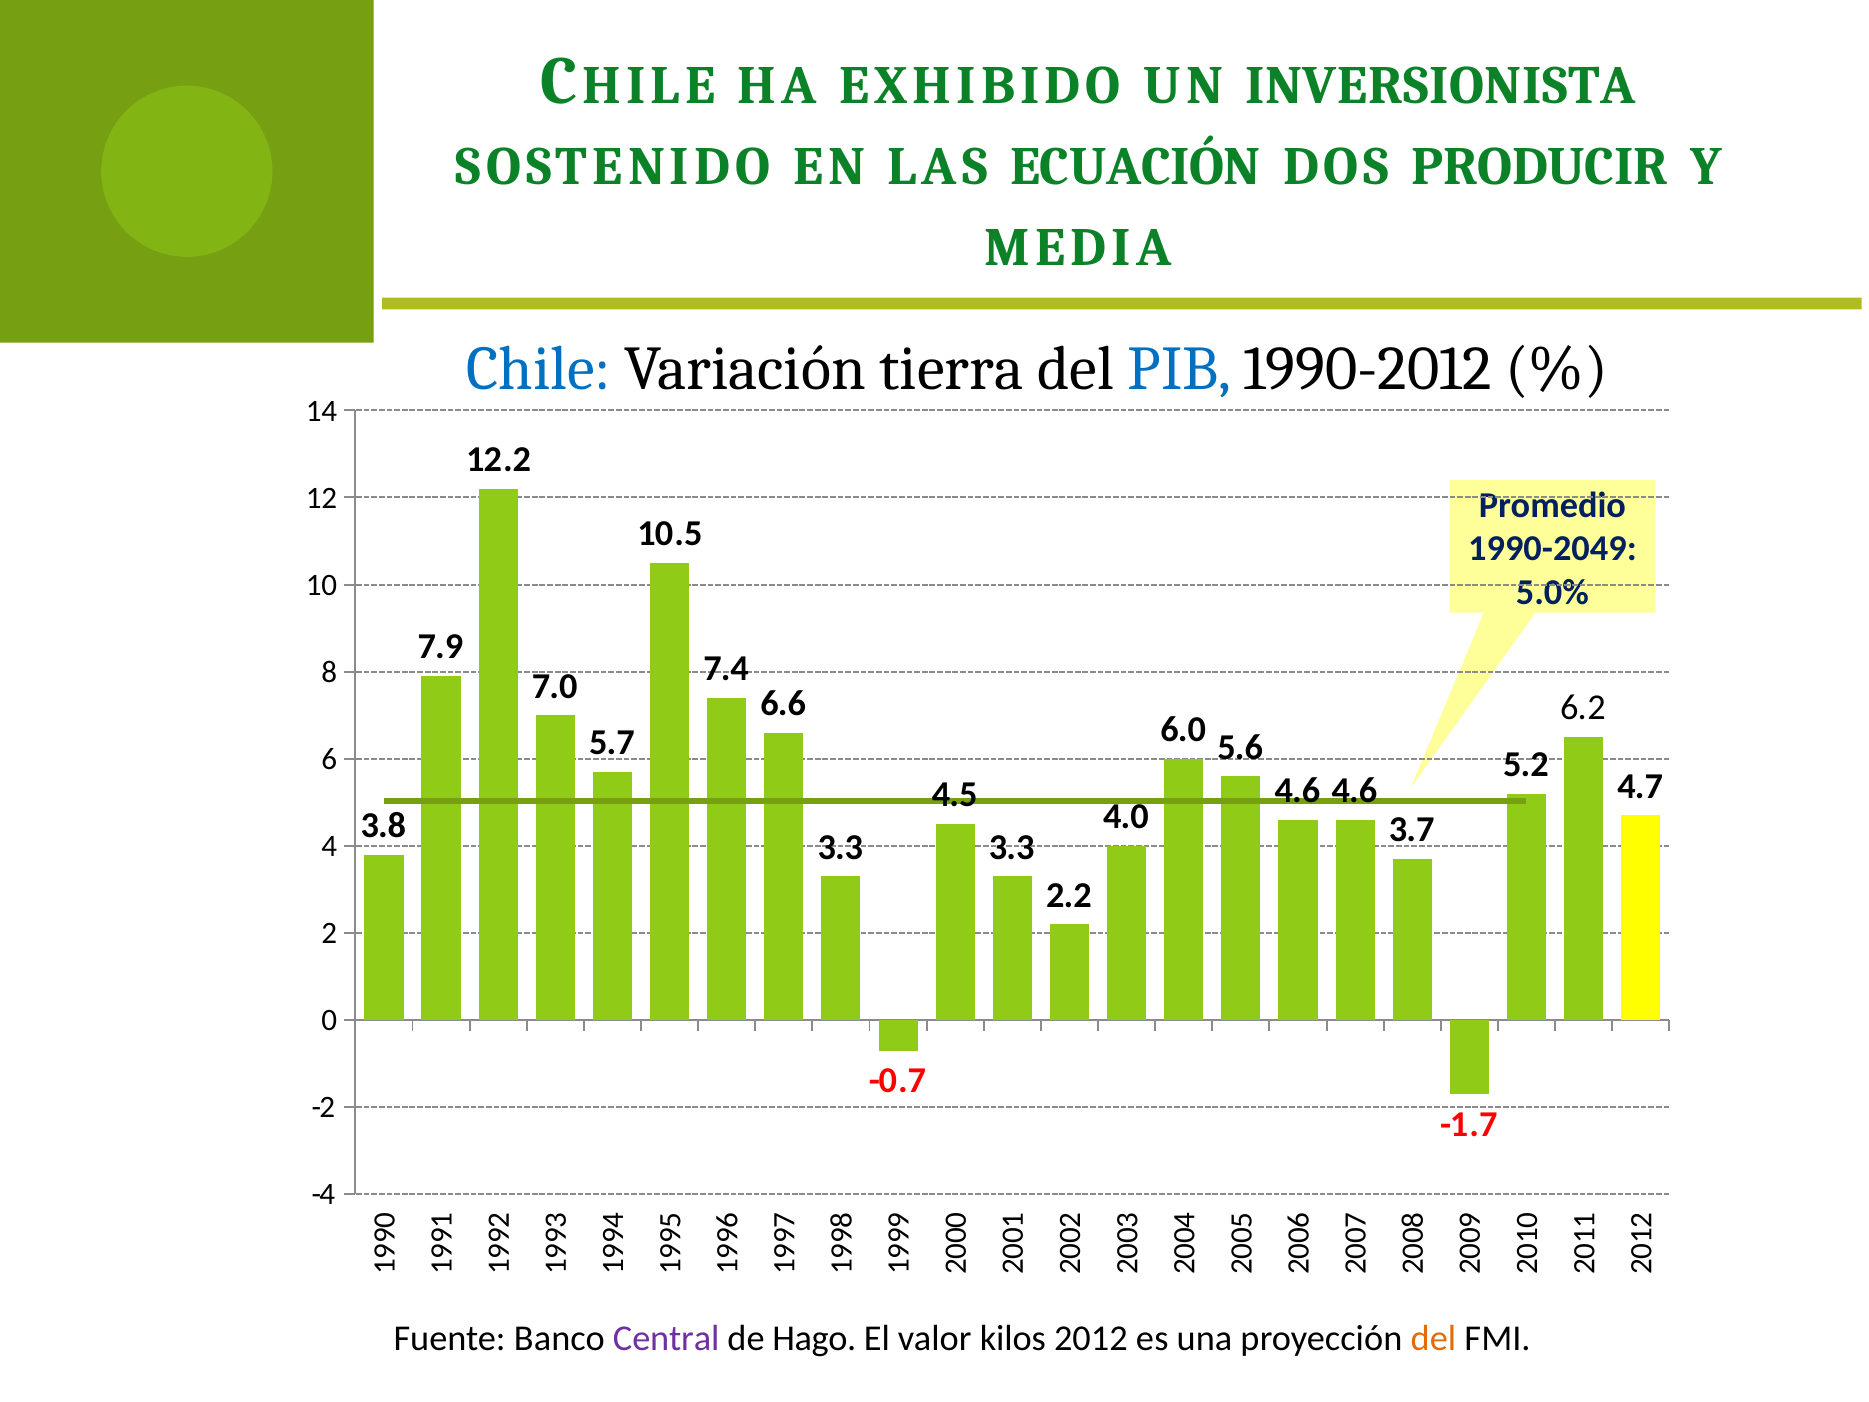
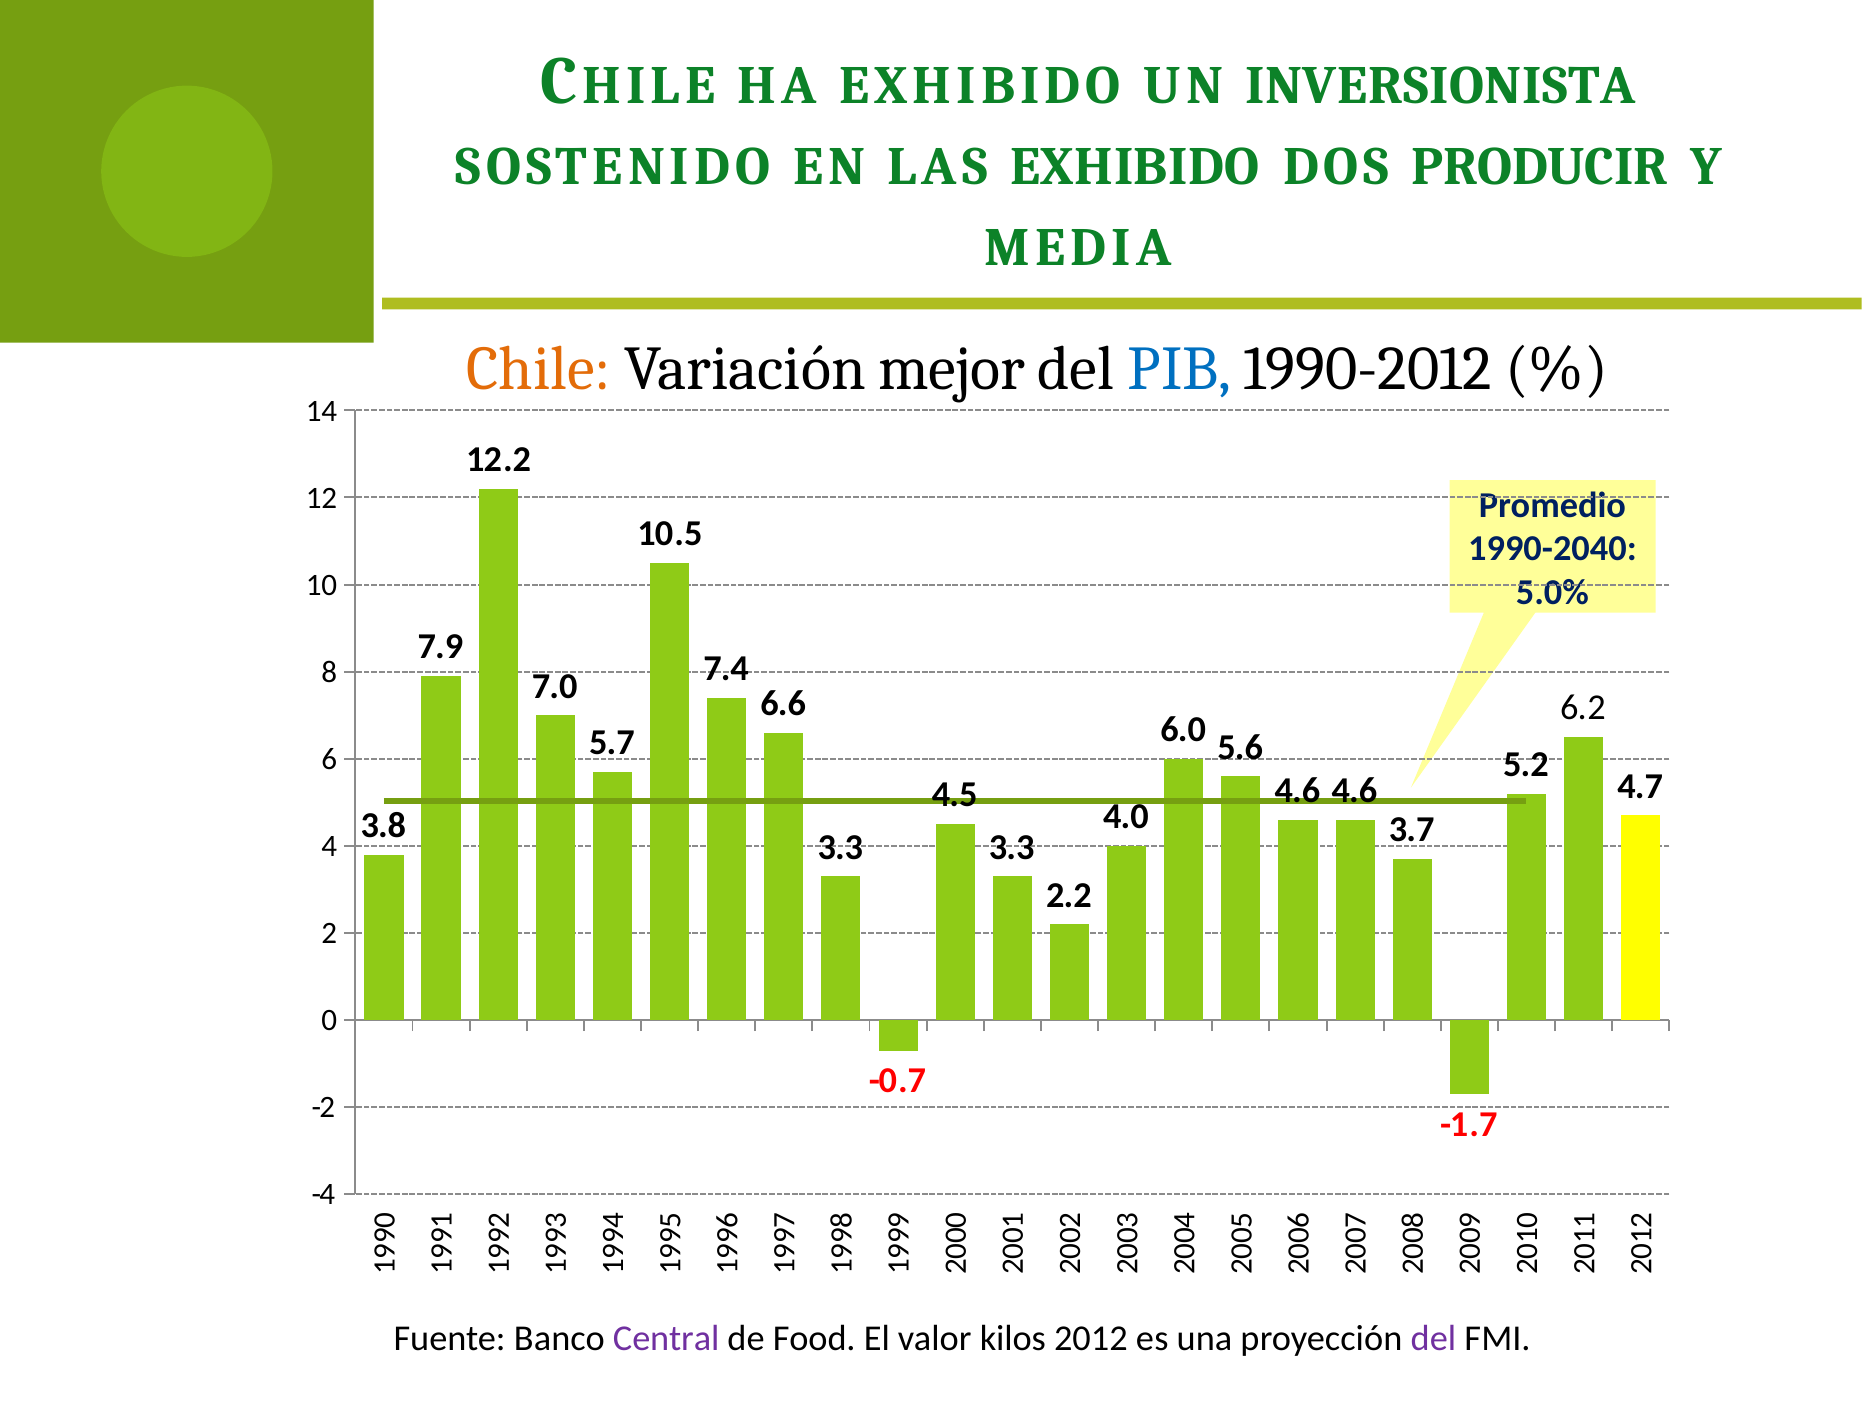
LAS ECUACIÓN: ECUACIÓN -> EXHIBIDO
Chile colour: blue -> orange
tierra: tierra -> mejor
1990-2049: 1990-2049 -> 1990-2040
Hago: Hago -> Food
del at (1433, 1338) colour: orange -> purple
